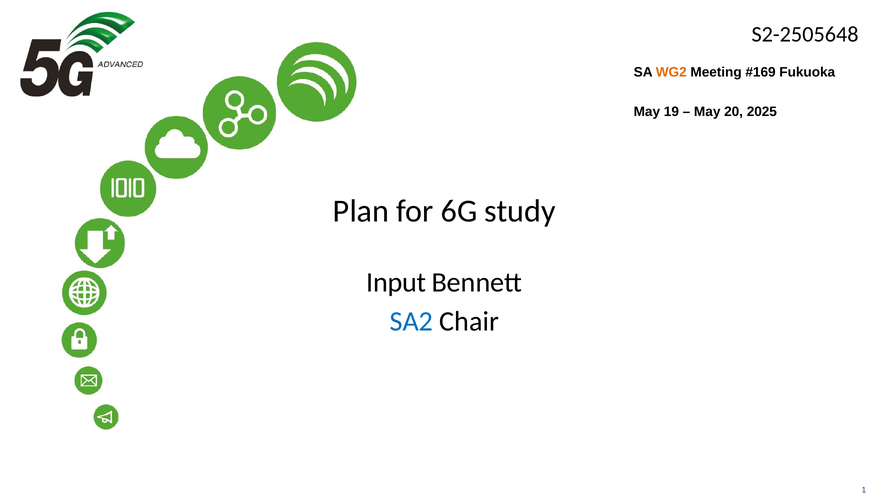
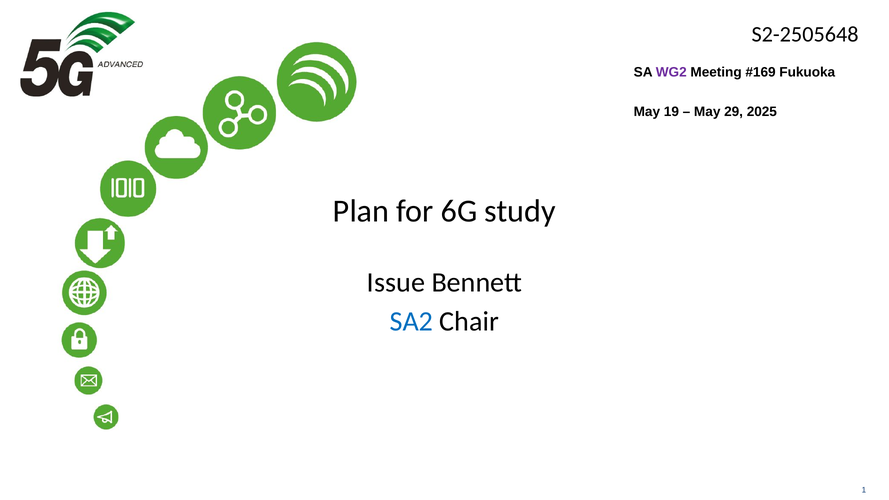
WG2 colour: orange -> purple
20: 20 -> 29
Input: Input -> Issue
